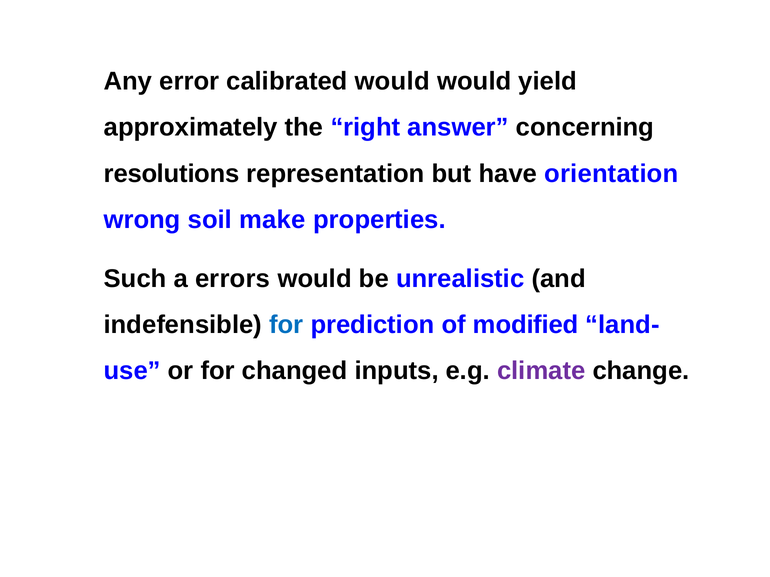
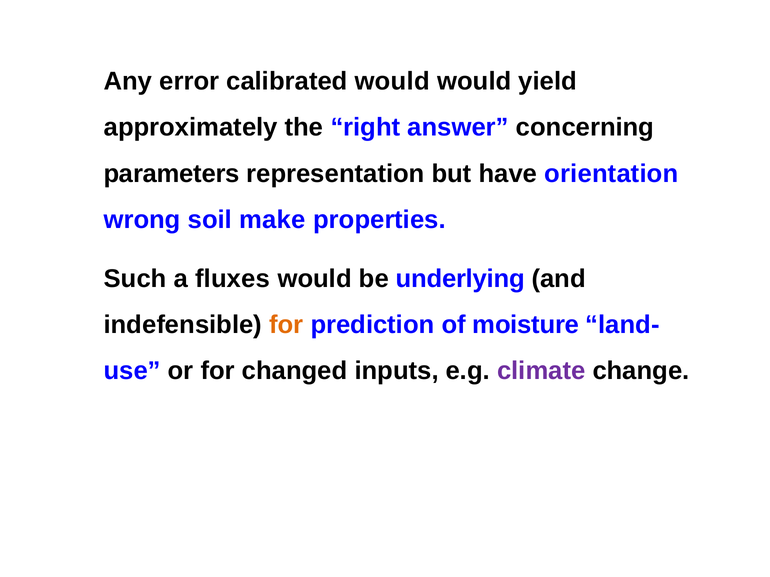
resolutions: resolutions -> parameters
errors: errors -> fluxes
unrealistic: unrealistic -> underlying
for at (286, 325) colour: blue -> orange
modified: modified -> moisture
